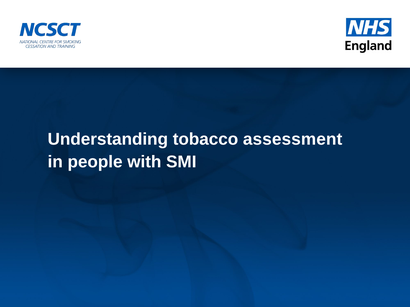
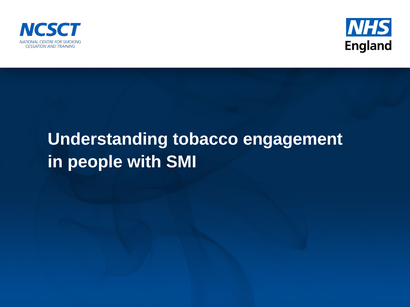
assessment: assessment -> engagement
